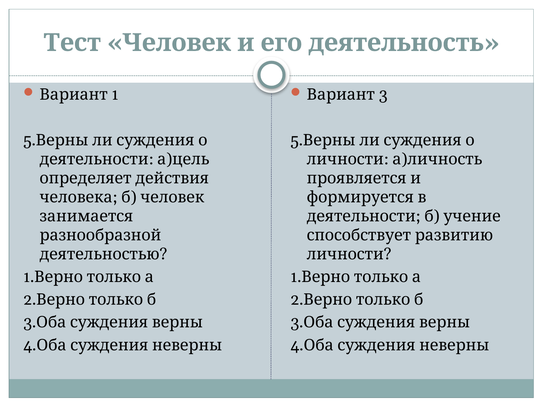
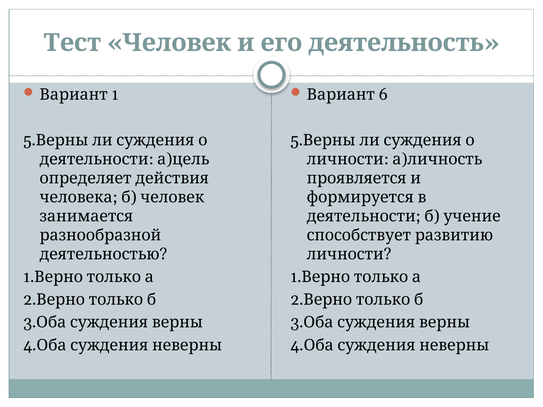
3 at (383, 95): 3 -> 6
